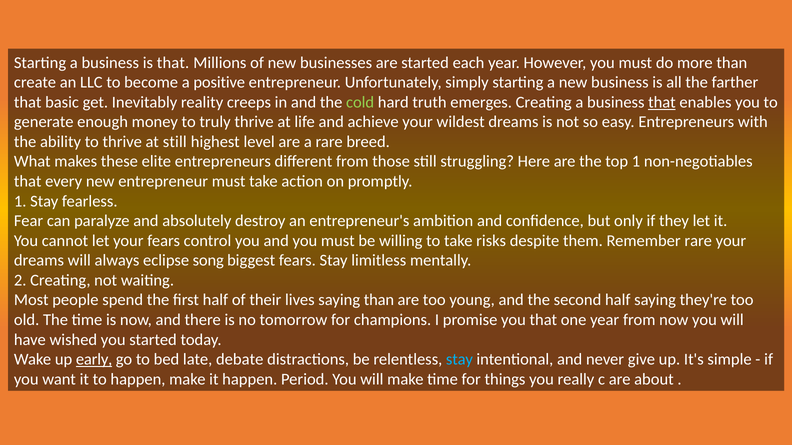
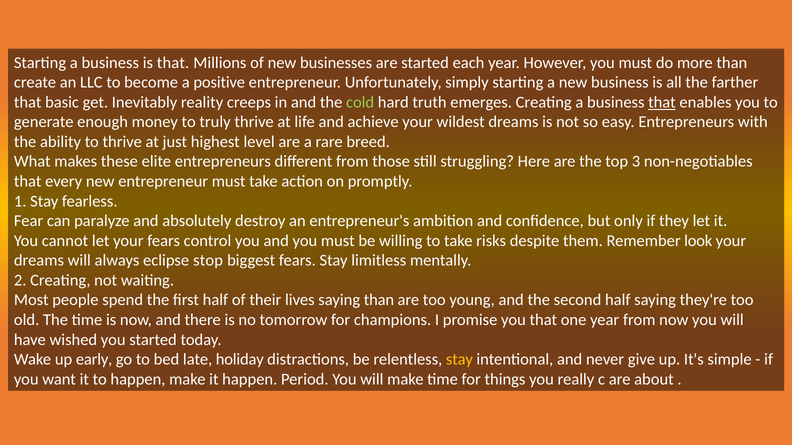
at still: still -> just
top 1: 1 -> 3
Remember rare: rare -> look
song: song -> stop
early underline: present -> none
debate: debate -> holiday
stay at (459, 360) colour: light blue -> yellow
